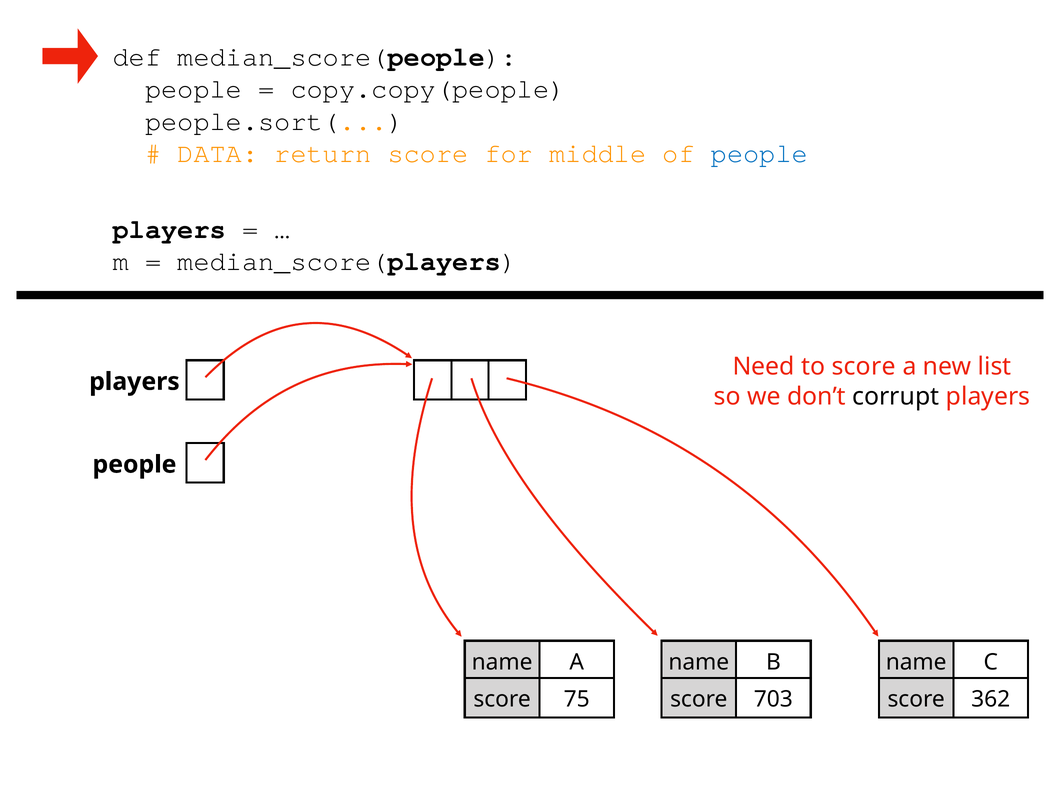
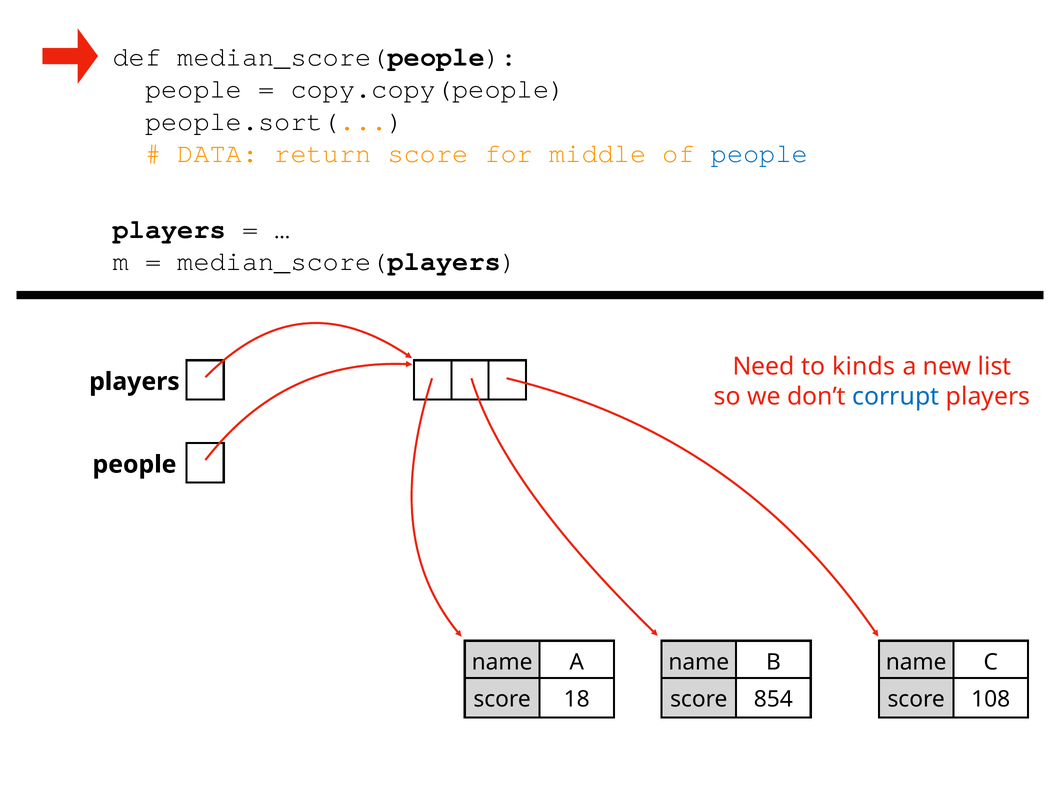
to score: score -> kinds
corrupt colour: black -> blue
75: 75 -> 18
703: 703 -> 854
362: 362 -> 108
